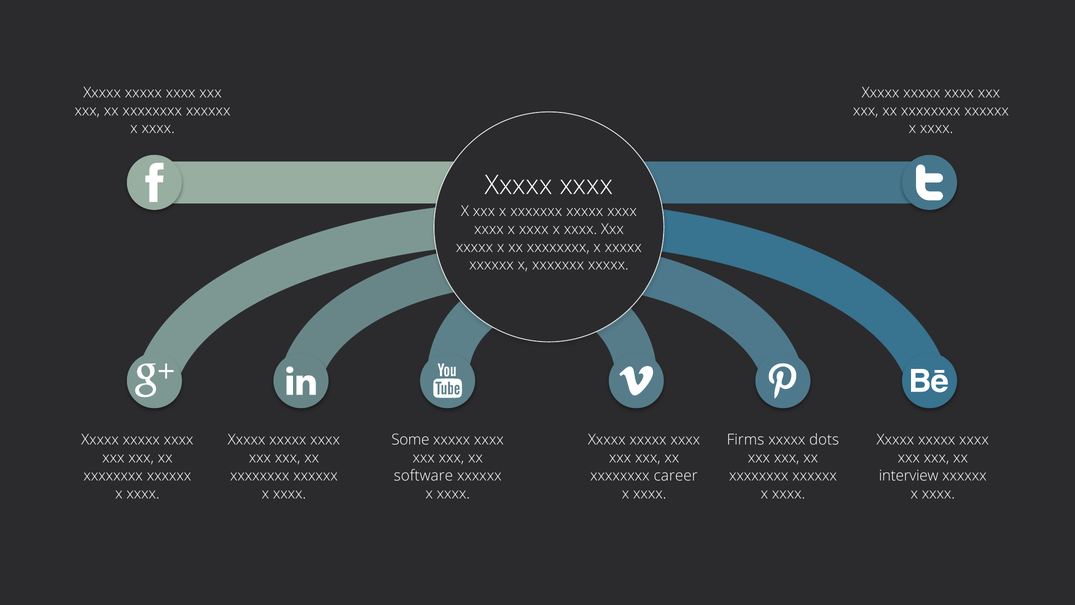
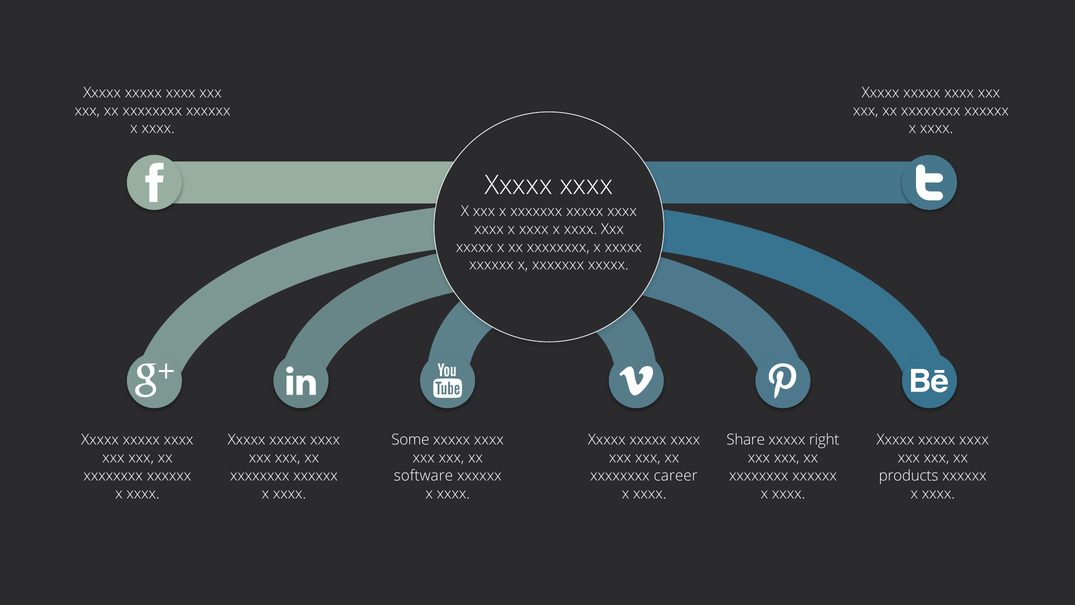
Firms: Firms -> Share
dots: dots -> right
interview: interview -> products
